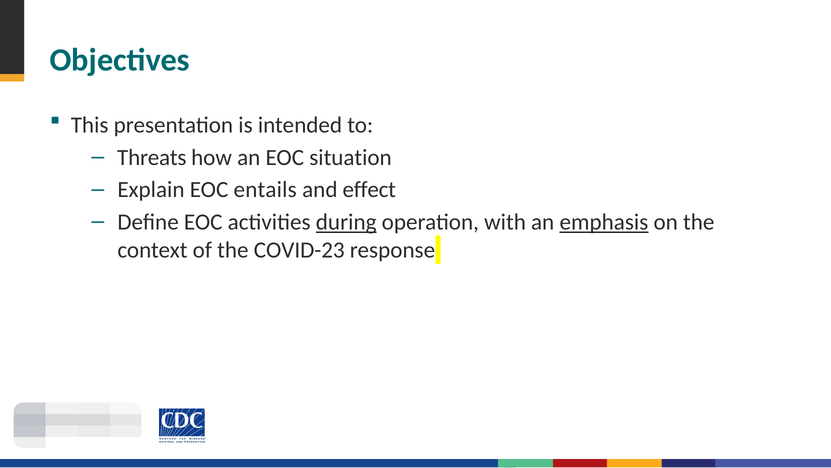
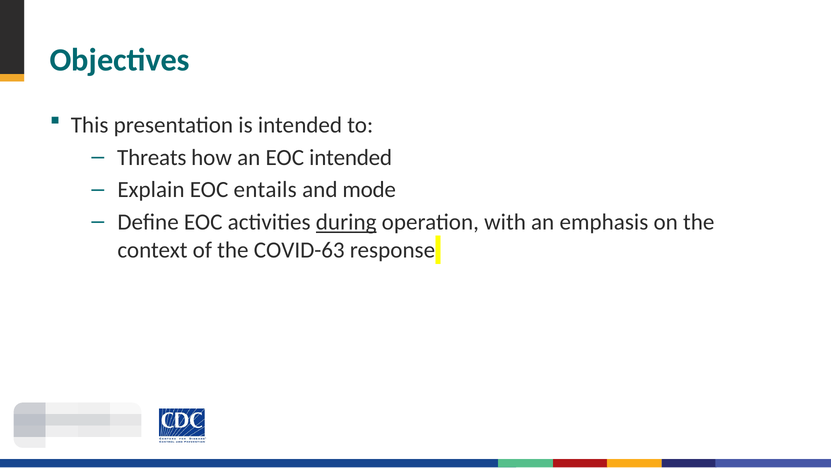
EOC situation: situation -> intended
effect: effect -> mode
emphasis underline: present -> none
COVID-23: COVID-23 -> COVID-63
